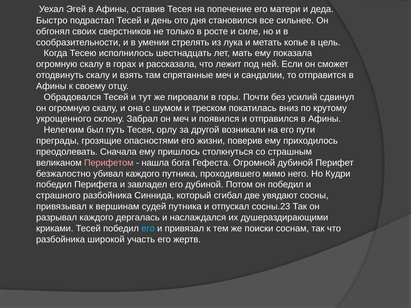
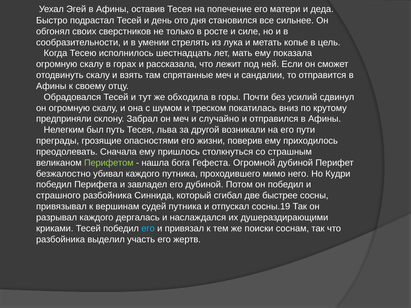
пировали: пировали -> обходила
укрощенного: укрощенного -> предприняли
появился: появился -> случайно
орлу: орлу -> льва
Перифетом colour: pink -> light green
увядают: увядают -> быстрее
сосны.23: сосны.23 -> сосны.19
широкой: широкой -> выделил
